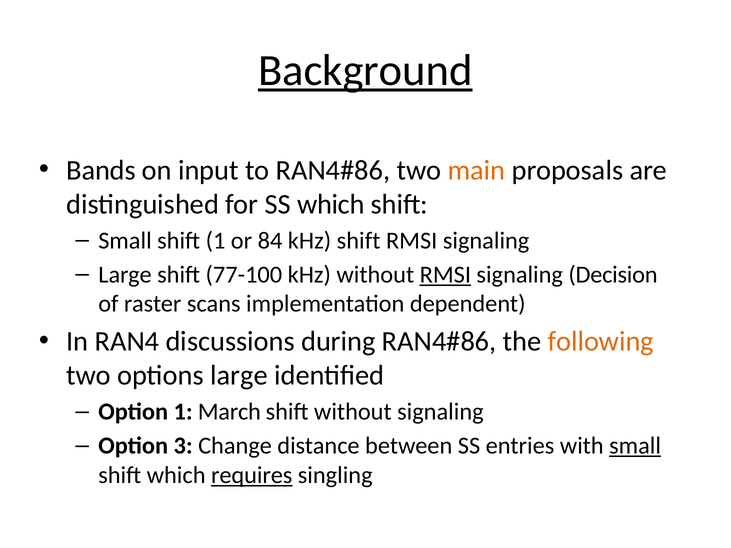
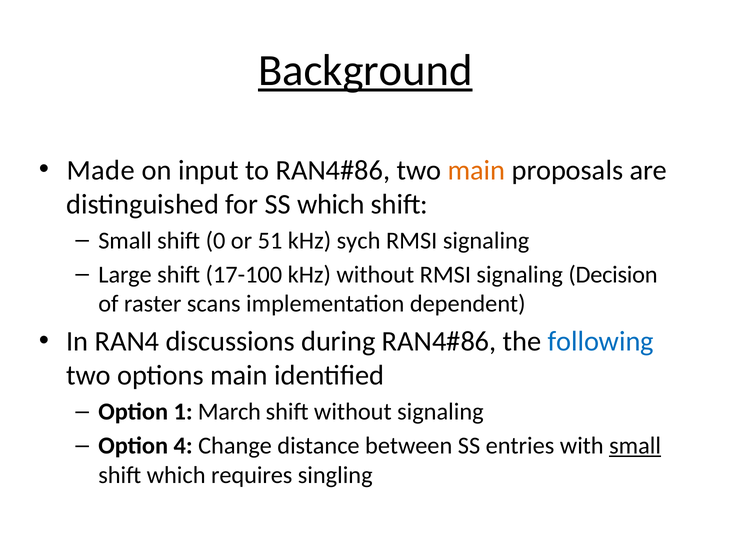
Bands: Bands -> Made
shift 1: 1 -> 0
84: 84 -> 51
kHz shift: shift -> sych
77-100: 77-100 -> 17-100
RMSI at (445, 275) underline: present -> none
following colour: orange -> blue
options large: large -> main
3: 3 -> 4
requires underline: present -> none
